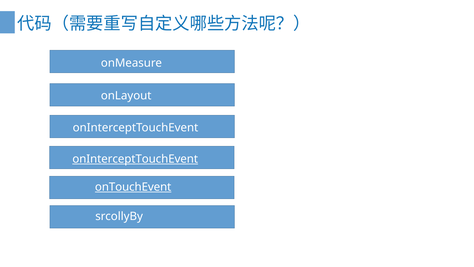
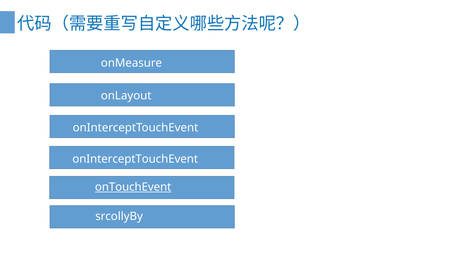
onInterceptTouchEvent at (135, 159) underline: present -> none
